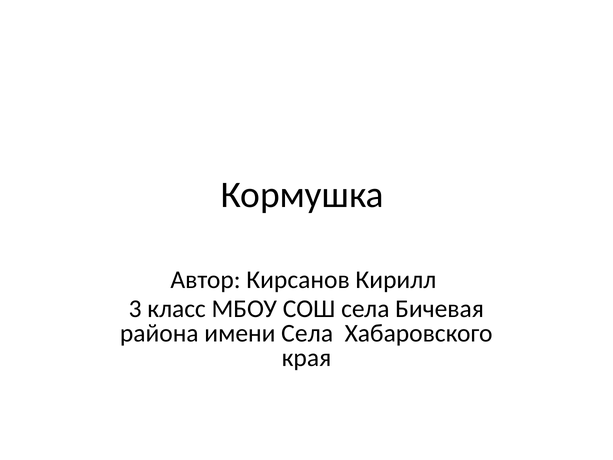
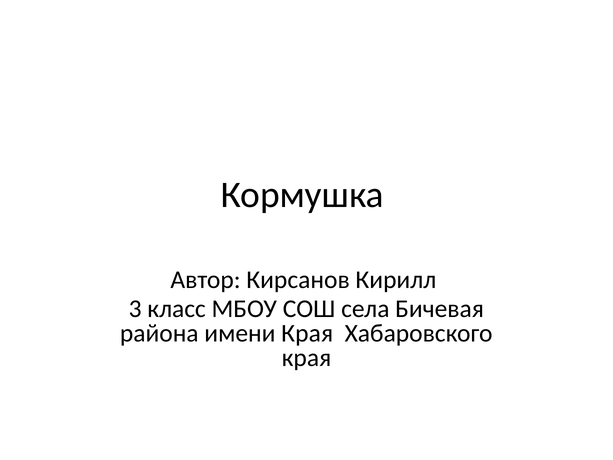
имени Села: Села -> Края
